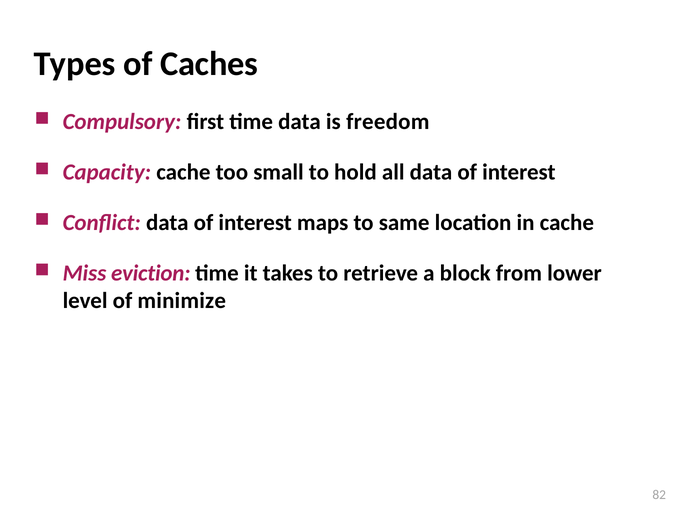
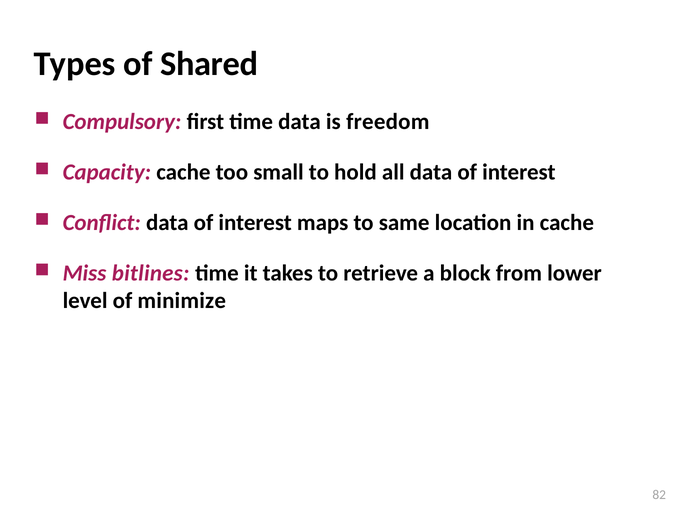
Caches: Caches -> Shared
eviction: eviction -> bitlines
